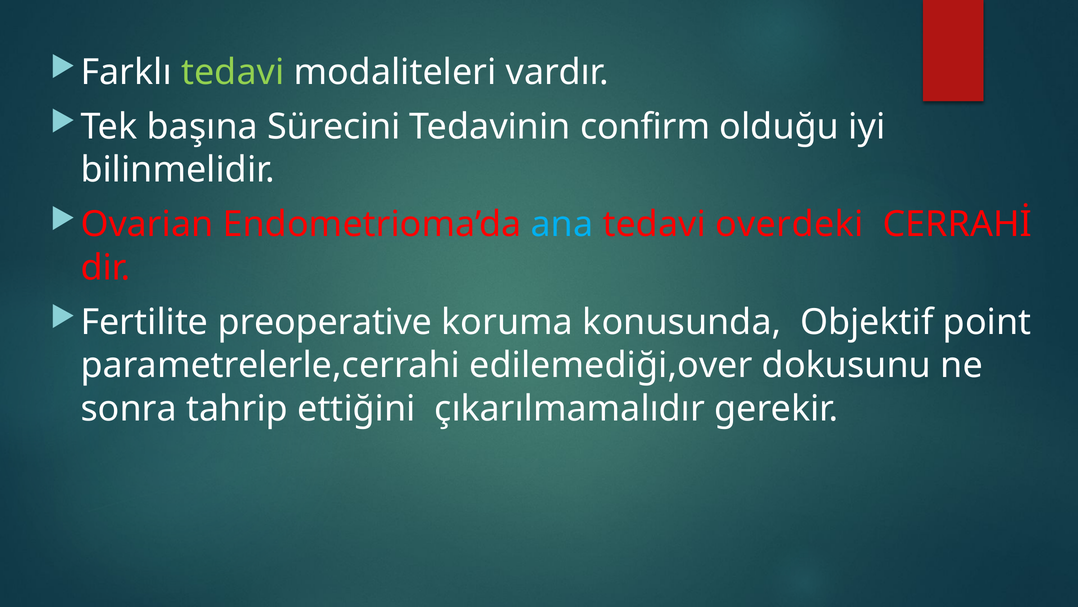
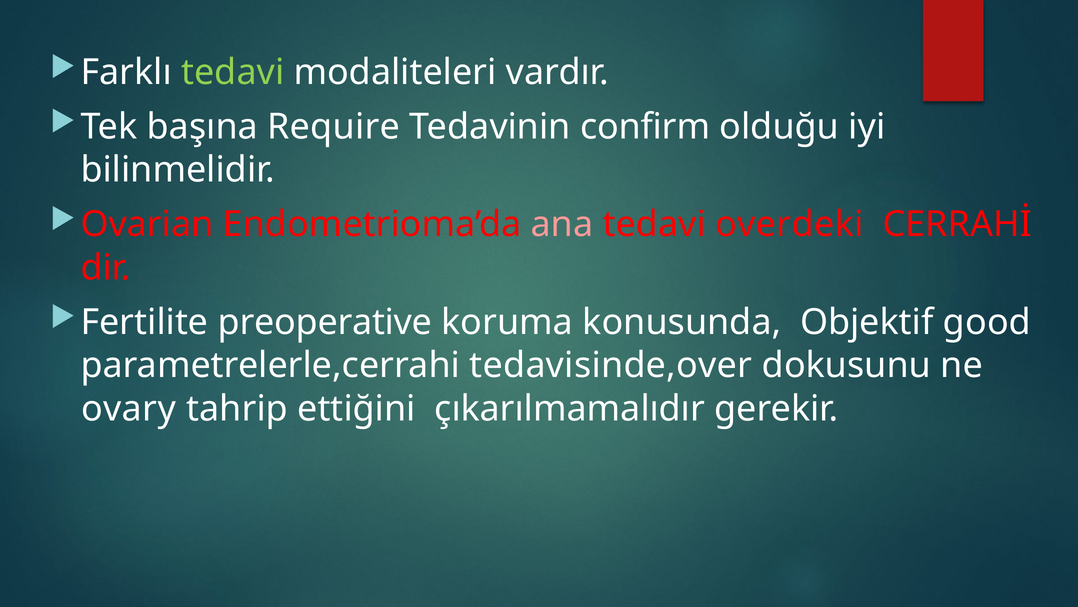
Sürecini: Sürecini -> Require
ana colour: light blue -> pink
point: point -> good
edilemediği,over: edilemediği,over -> tedavisinde,over
sonra: sonra -> ovary
